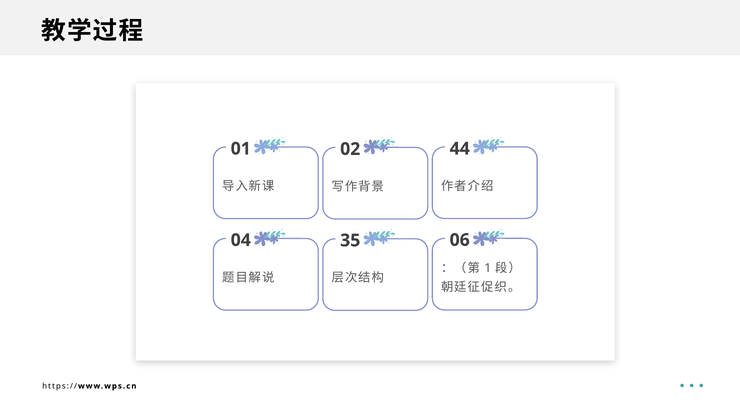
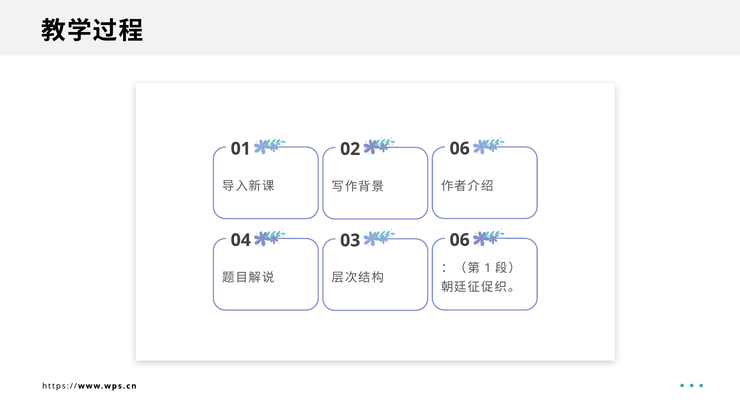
01 44: 44 -> 06
35: 35 -> 03
